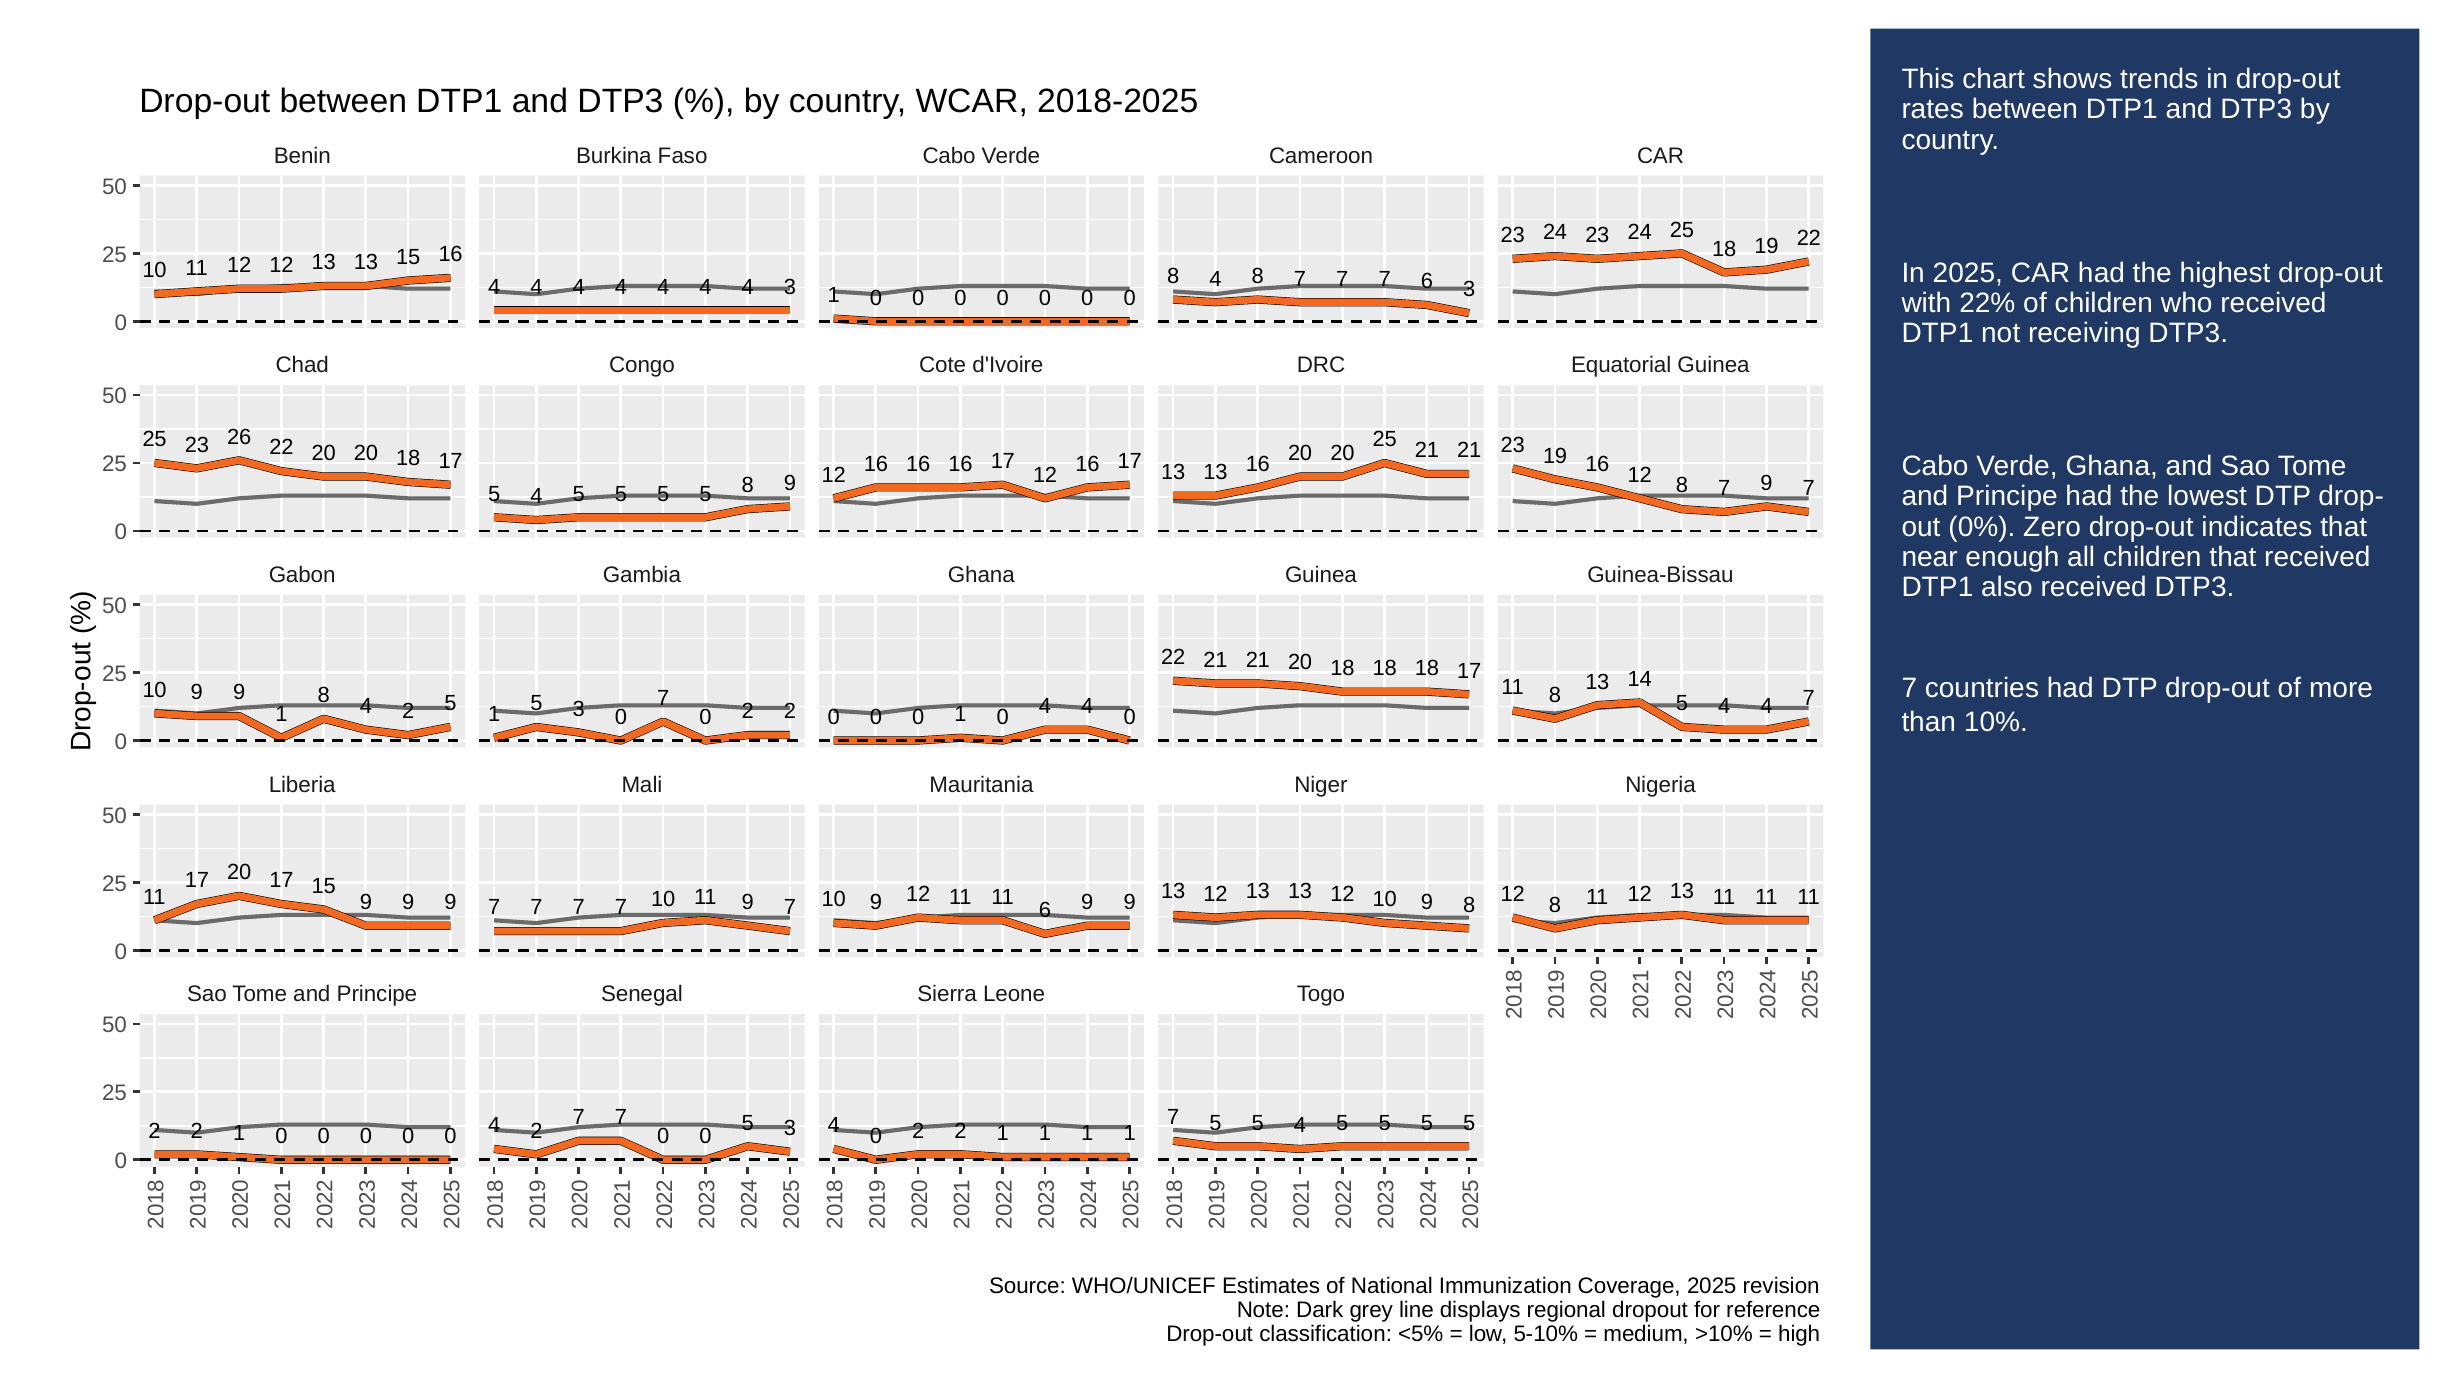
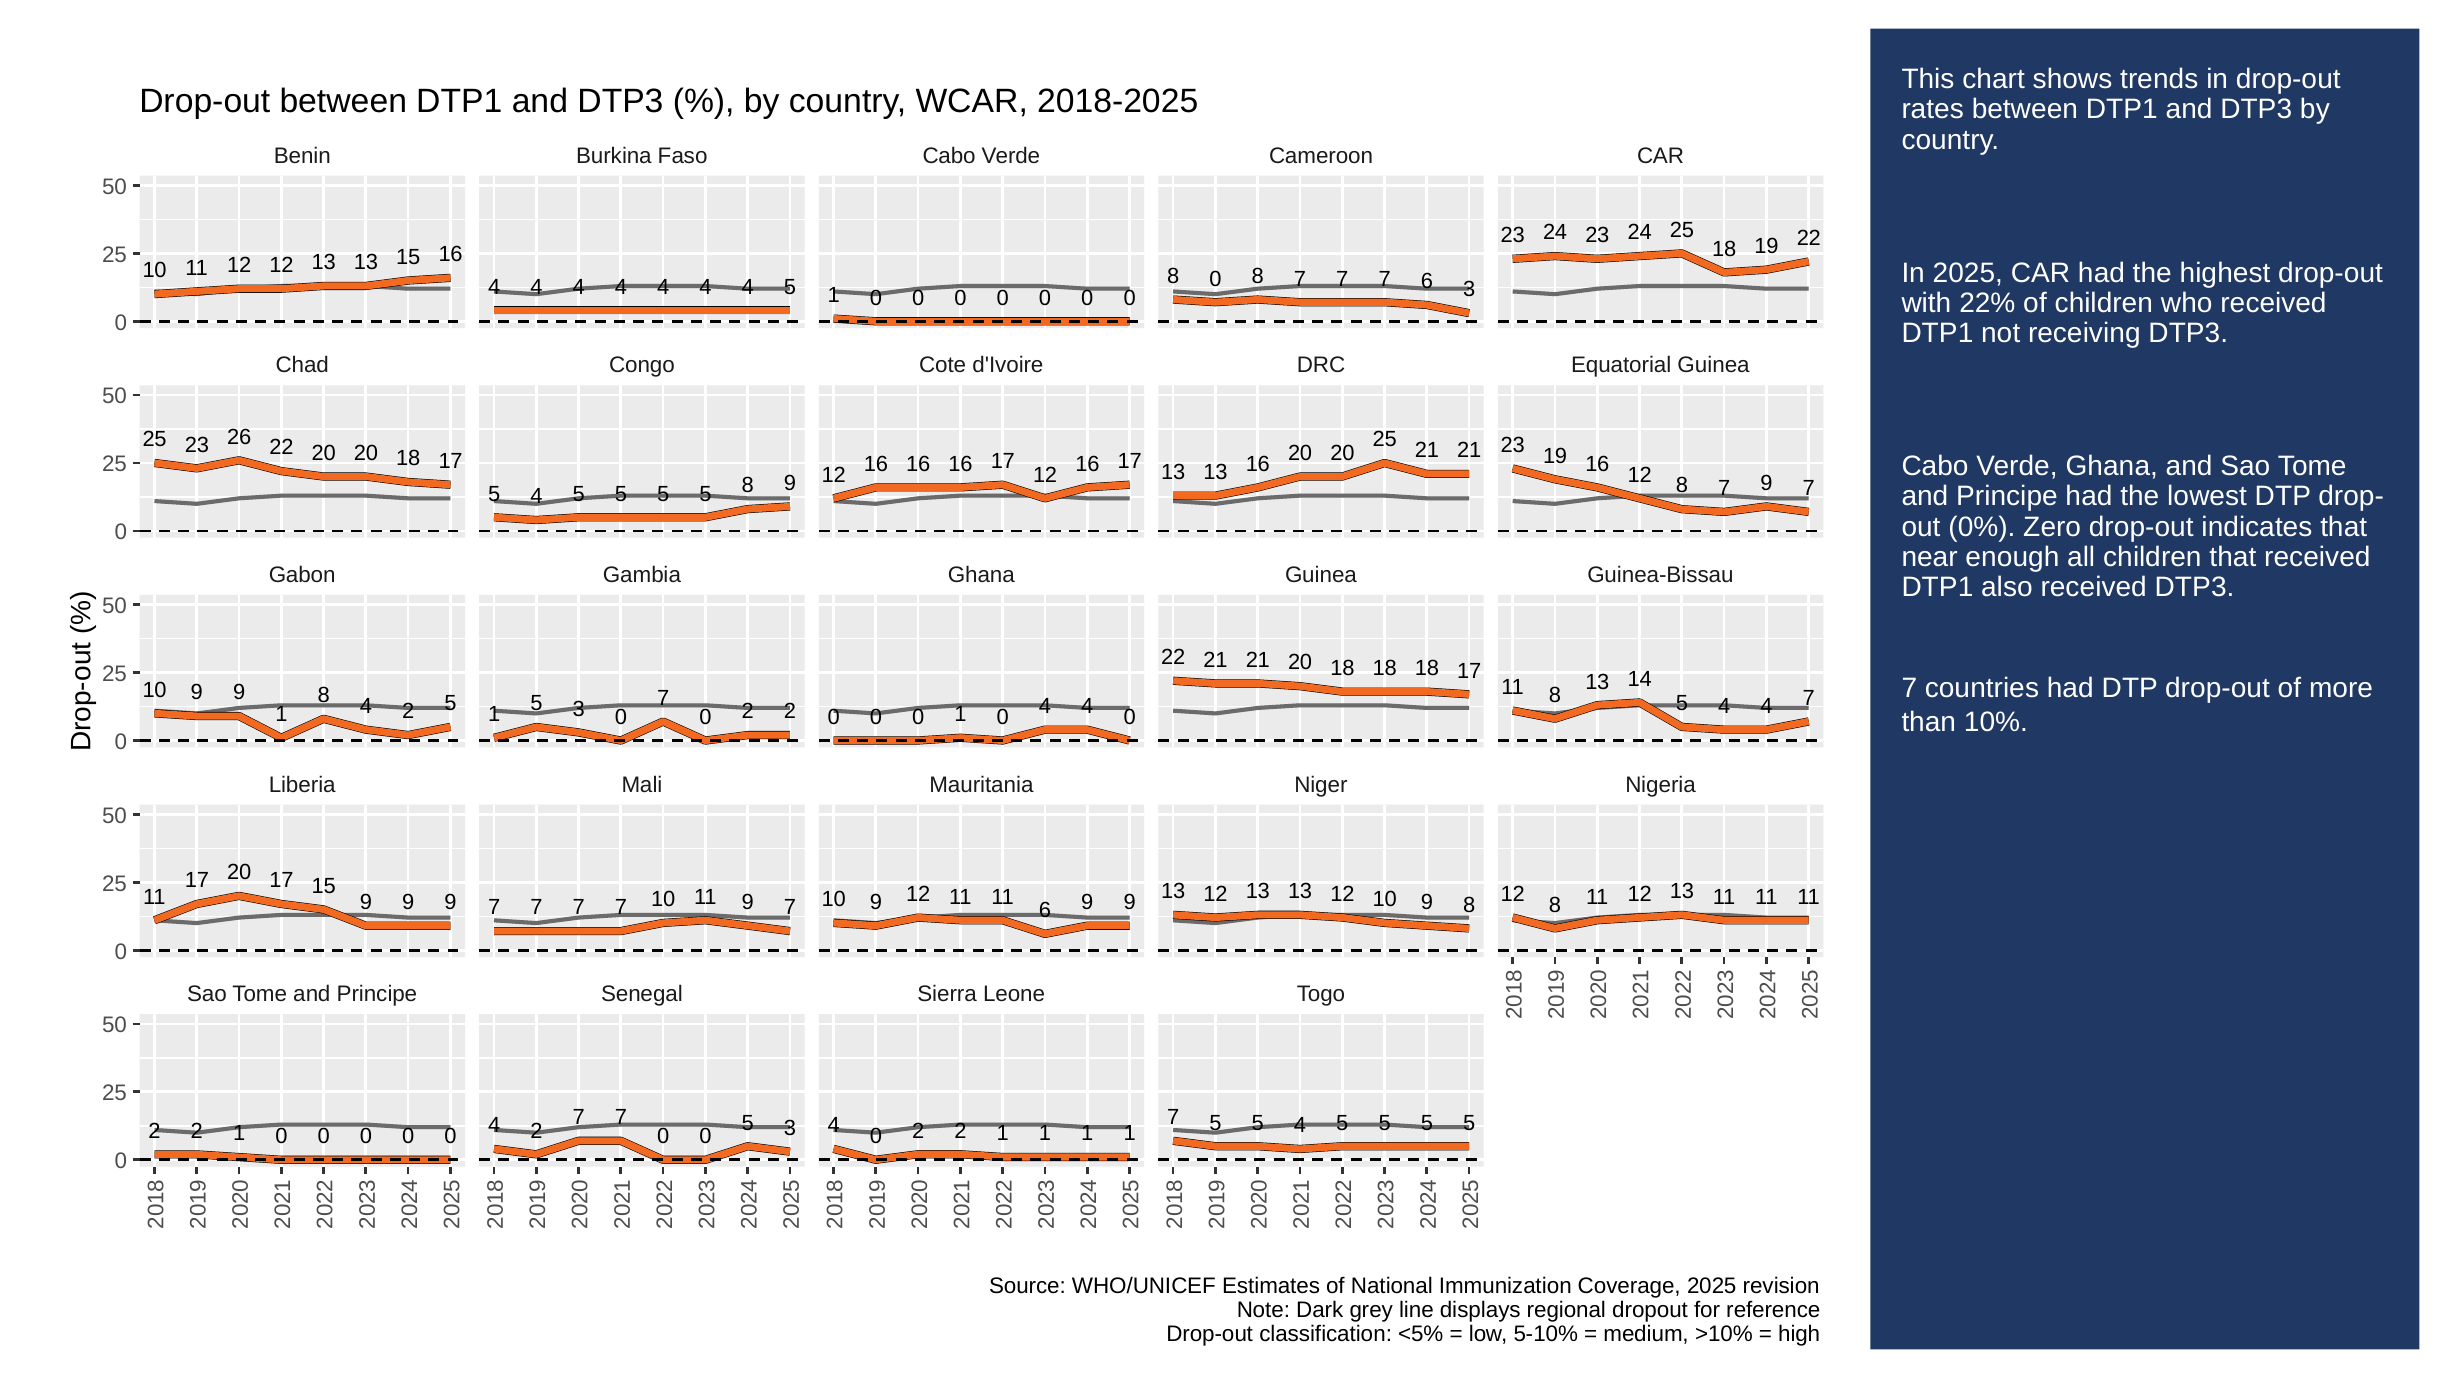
4 at (1216, 279): 4 -> 0
4 4 3: 3 -> 5
